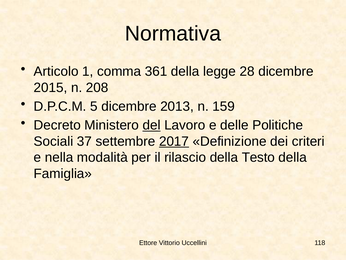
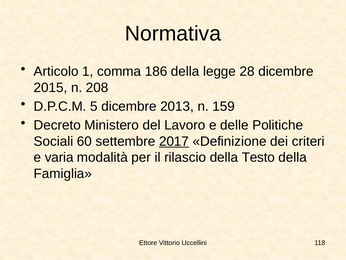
361: 361 -> 186
del underline: present -> none
37: 37 -> 60
nella: nella -> varia
